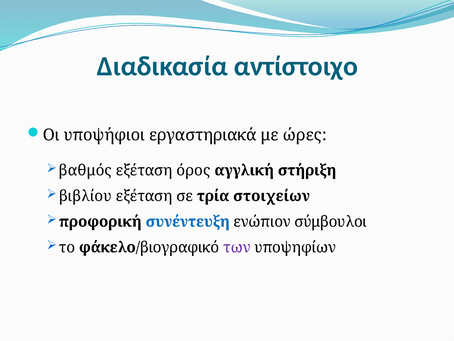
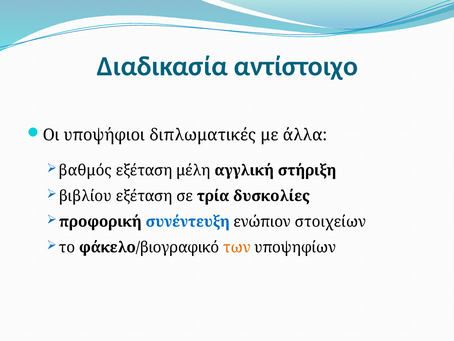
εργαστηριακά: εργαστηριακά -> διπλωματικές
ώρες: ώρες -> άλλα
όρος: όρος -> μέλη
στοιχείων: στοιχείων -> δυσκολίες
σύμβουλοι: σύμβουλοι -> στοιχείων
των colour: purple -> orange
